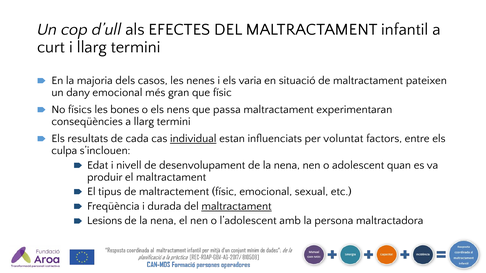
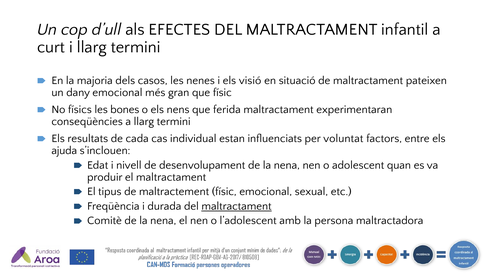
varia: varia -> visió
passa: passa -> ferida
individual underline: present -> none
culpa: culpa -> ajuda
Lesions: Lesions -> Comitè
